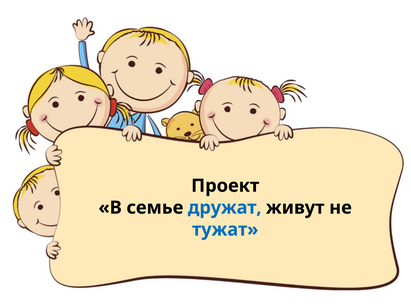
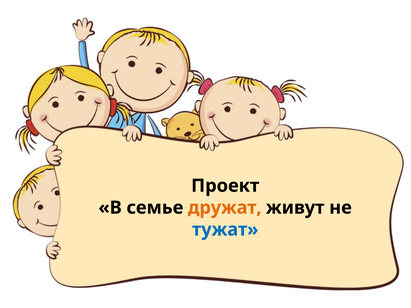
дружат colour: blue -> orange
